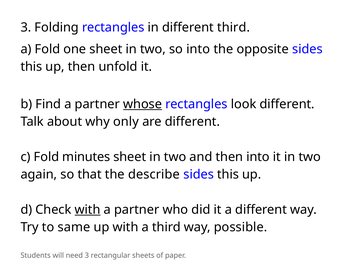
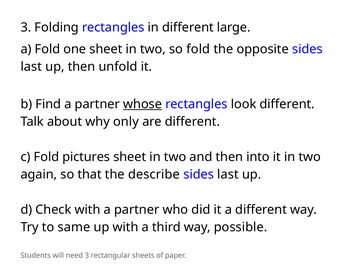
different third: third -> large
so into: into -> fold
this at (31, 67): this -> last
minutes: minutes -> pictures
this at (228, 174): this -> last
with at (88, 210) underline: present -> none
